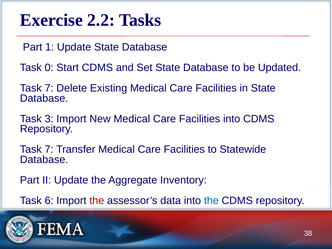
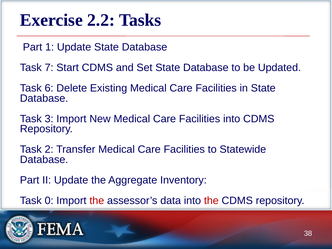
0: 0 -> 7
7 at (49, 88): 7 -> 6
7 at (49, 149): 7 -> 2
6: 6 -> 0
the at (211, 201) colour: blue -> red
